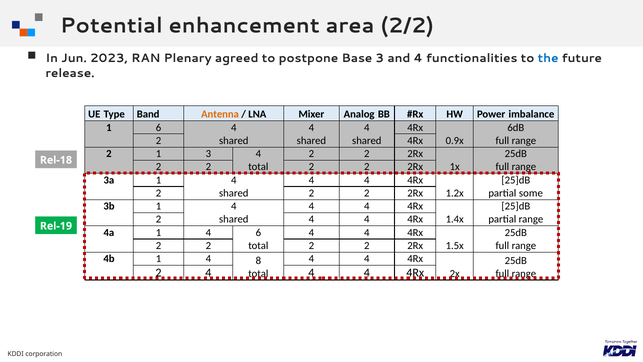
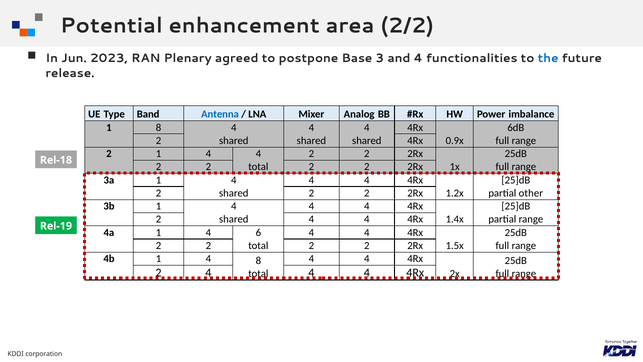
Antenna colour: orange -> blue
1 6: 6 -> 8
2 1 3: 3 -> 4
some: some -> other
